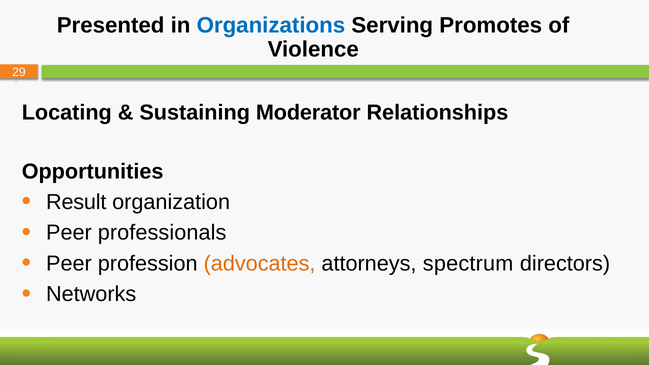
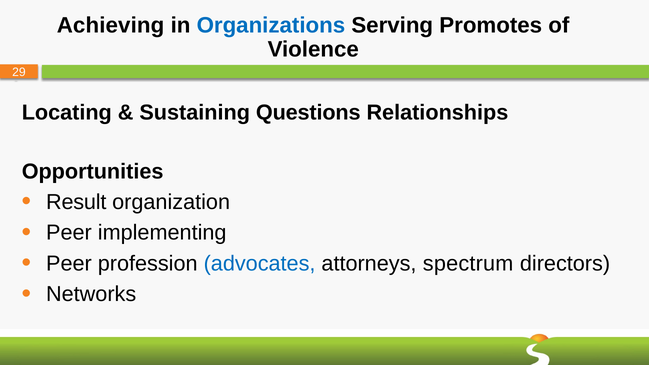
Presented: Presented -> Achieving
Moderator: Moderator -> Questions
professionals: professionals -> implementing
advocates colour: orange -> blue
